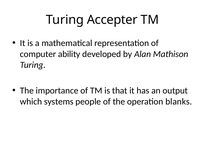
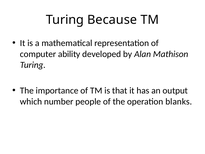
Accepter: Accepter -> Because
systems: systems -> number
